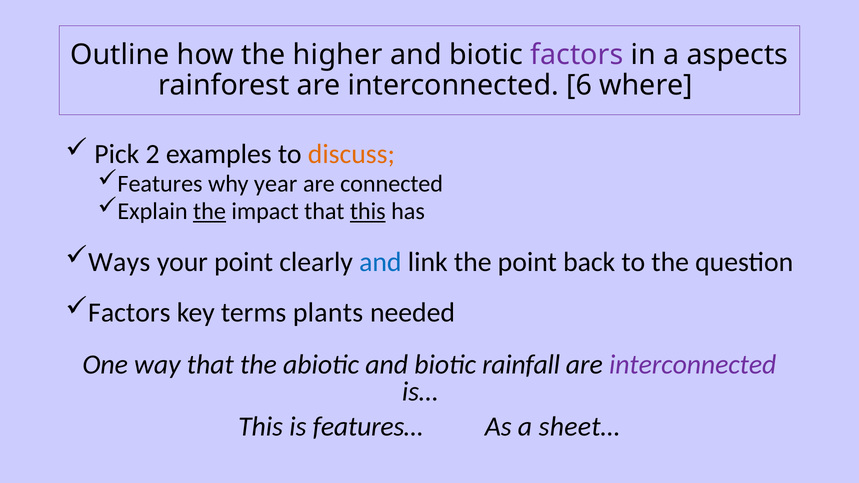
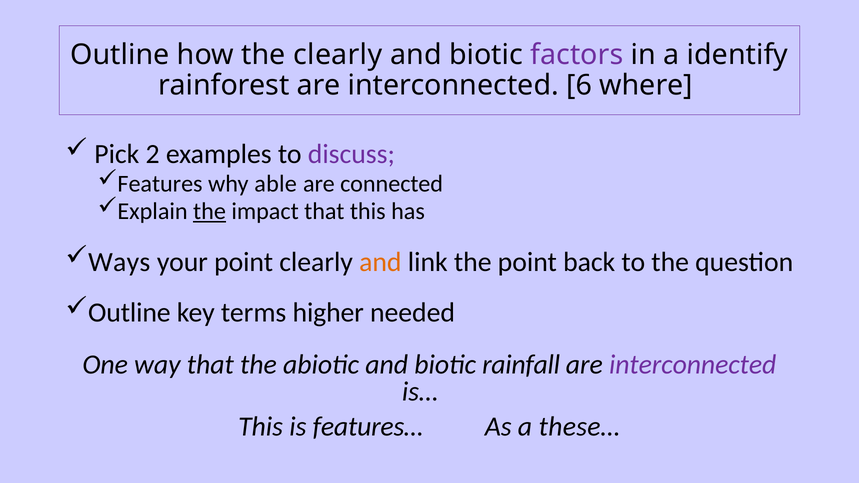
the higher: higher -> clearly
aspects: aspects -> identify
discuss colour: orange -> purple
year: year -> able
this at (368, 211) underline: present -> none
and at (380, 262) colour: blue -> orange
Factors at (129, 313): Factors -> Outline
plants: plants -> higher
sheet…: sheet… -> these…
